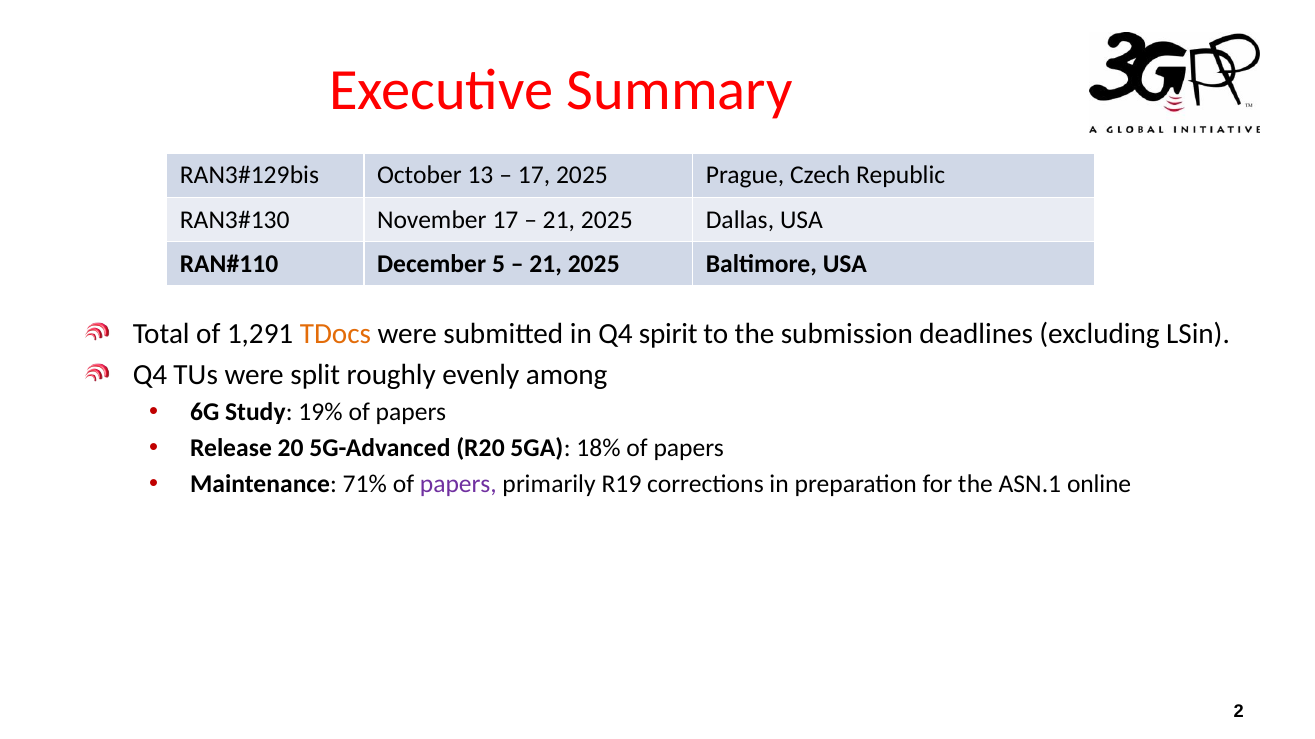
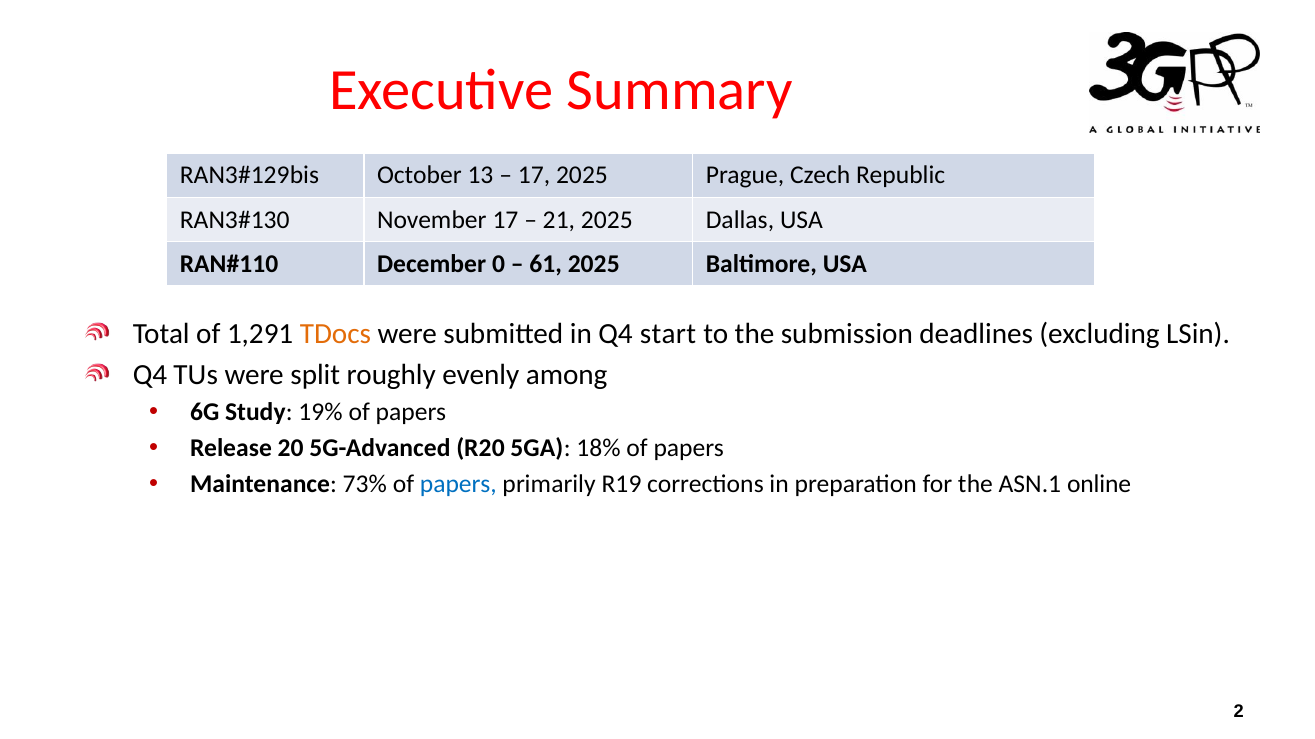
5: 5 -> 0
21 at (546, 264): 21 -> 61
spirit: spirit -> start
71%: 71% -> 73%
papers at (458, 484) colour: purple -> blue
